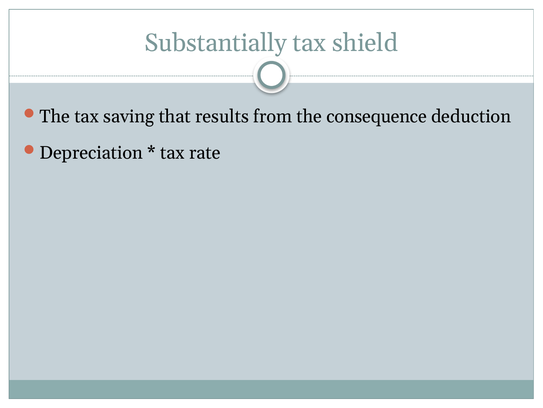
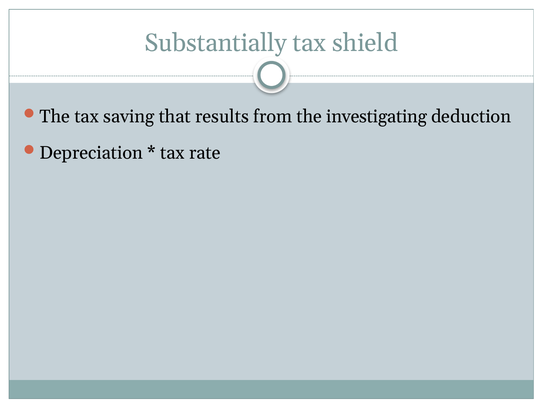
consequence: consequence -> investigating
